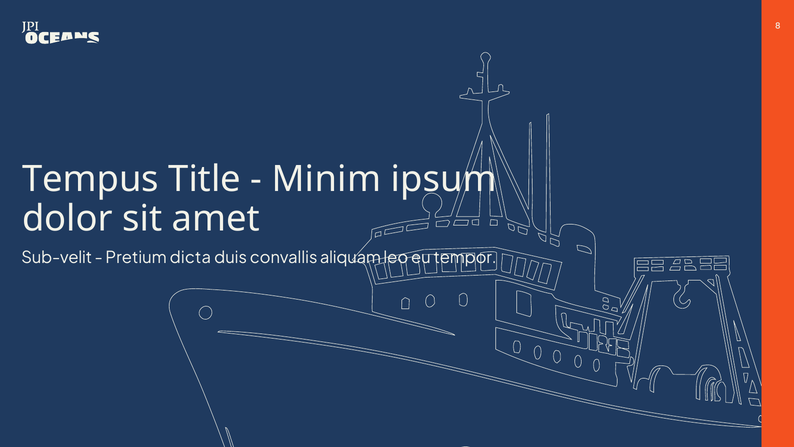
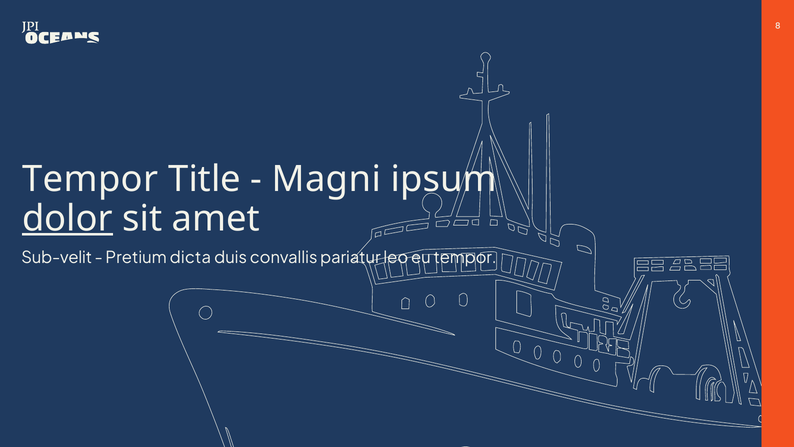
Tempus at (90, 179): Tempus -> Tempor
Minim: Minim -> Magni
dolor underline: none -> present
aliquam: aliquam -> pariatur
